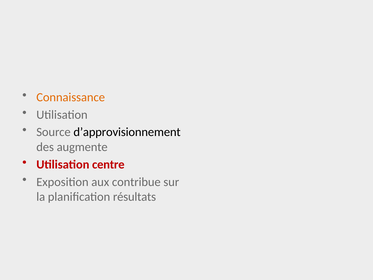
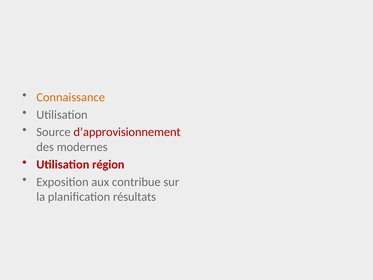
d’approvisionnement colour: black -> red
augmente: augmente -> modernes
centre: centre -> région
